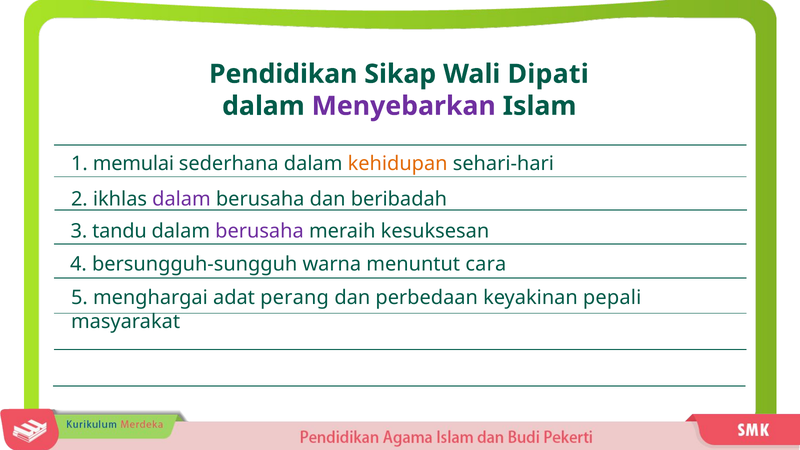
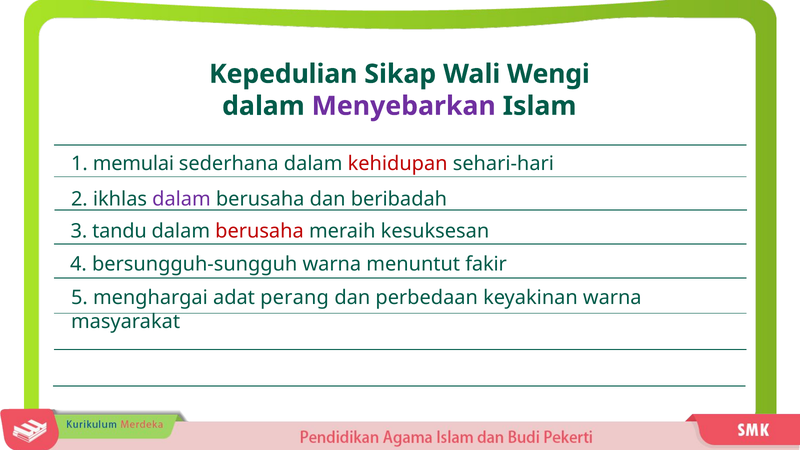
Pendidikan: Pendidikan -> Kepedulian
Dipati: Dipati -> Wengi
kehidupan colour: orange -> red
berusaha at (259, 231) colour: purple -> red
cara: cara -> fakir
keyakinan pepali: pepali -> warna
